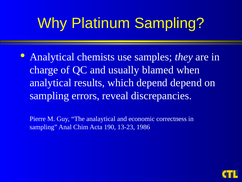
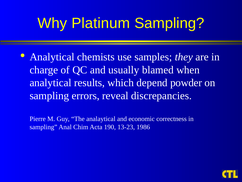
depend depend: depend -> powder
